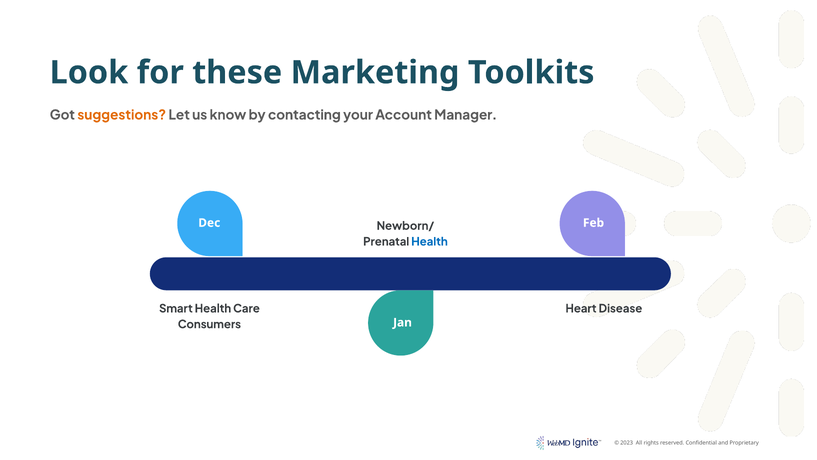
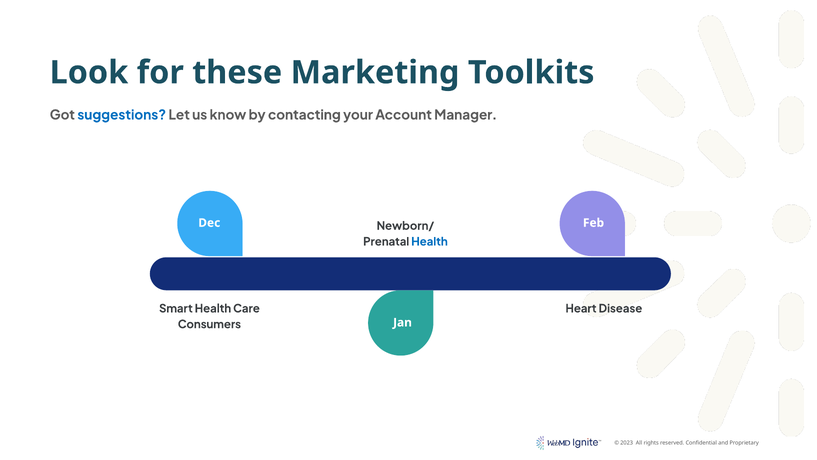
suggestions colour: orange -> blue
